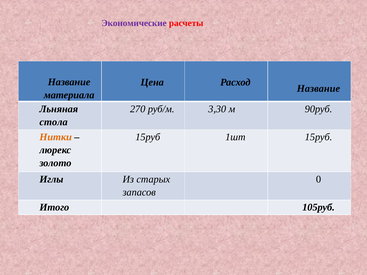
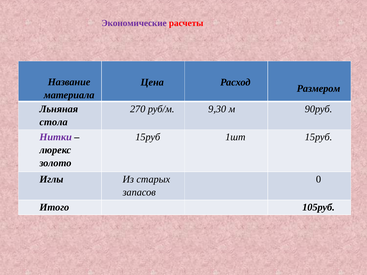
Название at (318, 89): Название -> Размером
3,30: 3,30 -> 9,30
Нитки colour: orange -> purple
